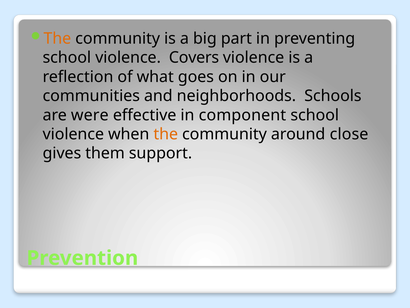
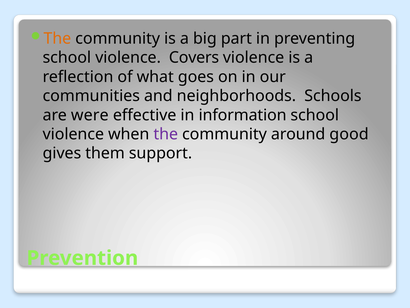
component: component -> information
the at (166, 134) colour: orange -> purple
close: close -> good
